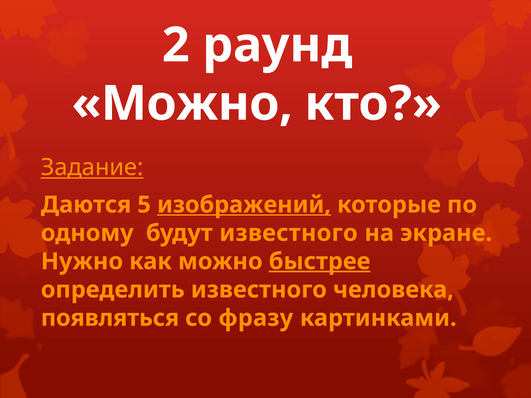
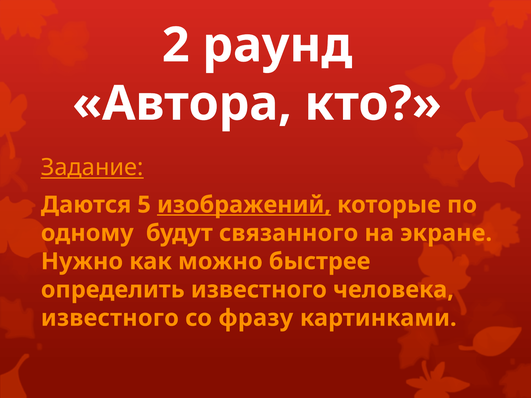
Можно at (182, 104): Можно -> Автора
будут известного: известного -> связанного
быстрее underline: present -> none
появляться at (110, 318): появляться -> известного
